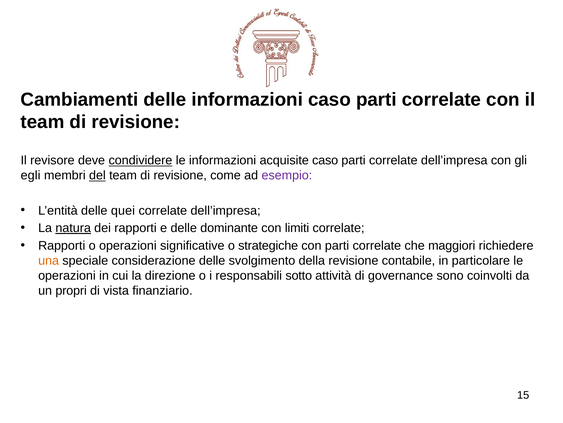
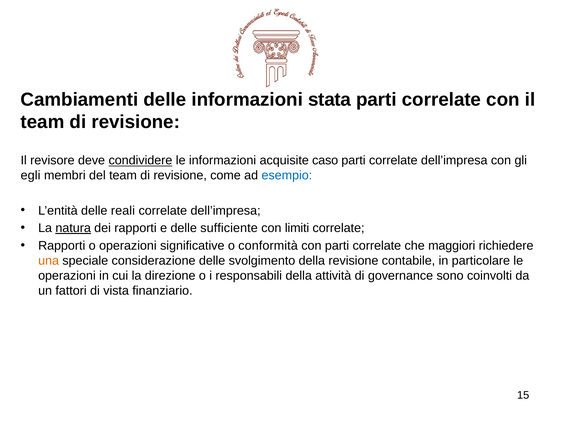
informazioni caso: caso -> stata
del underline: present -> none
esempio colour: purple -> blue
quei: quei -> reali
dominante: dominante -> sufficiente
strategiche: strategiche -> conformità
responsabili sotto: sotto -> della
propri: propri -> fattori
